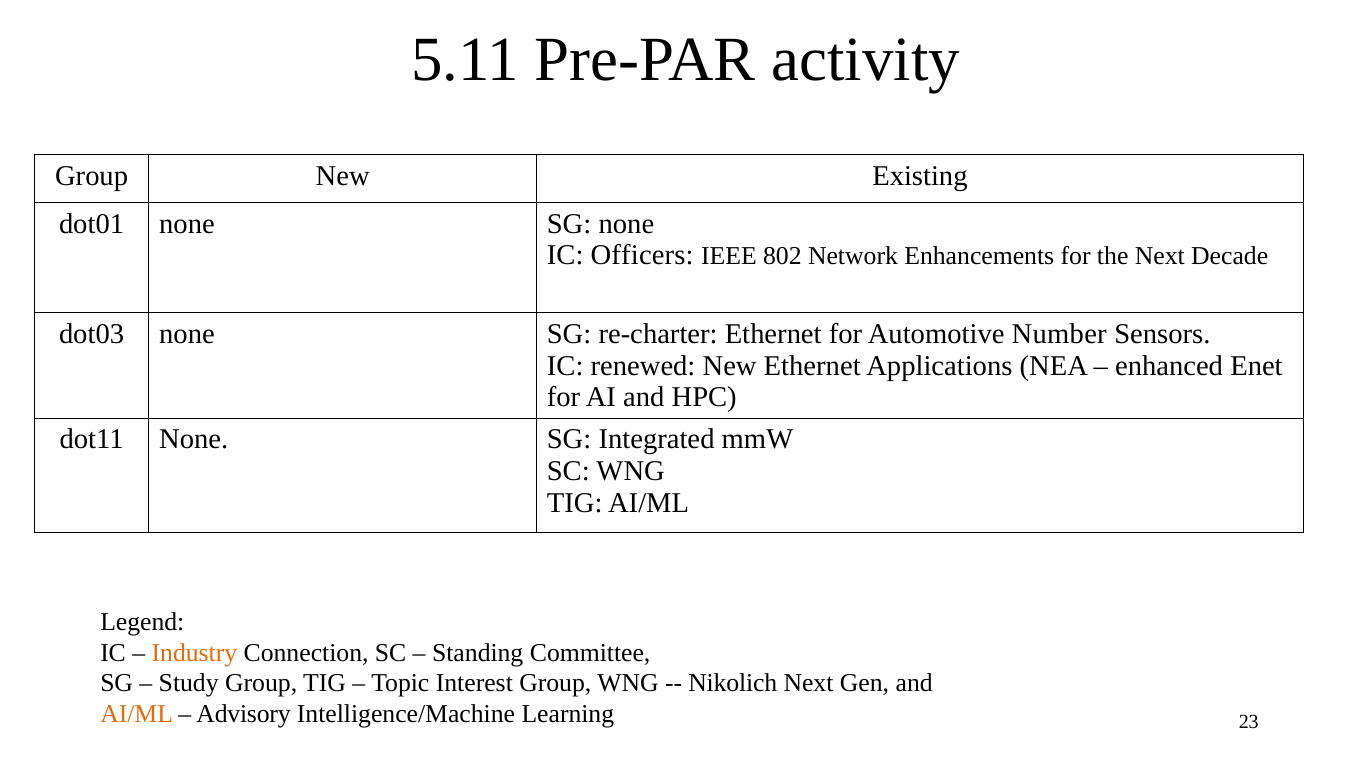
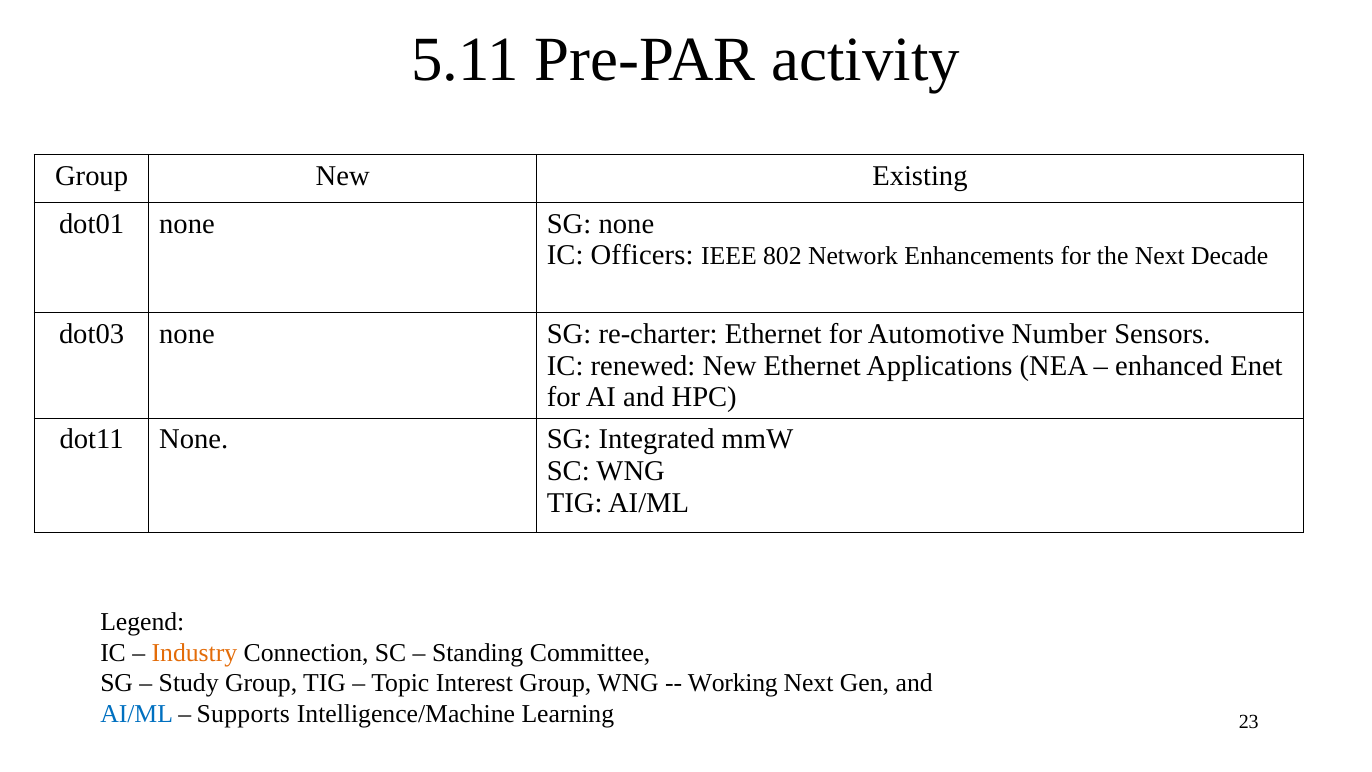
Nikolich: Nikolich -> Working
AI/ML at (137, 714) colour: orange -> blue
Advisory: Advisory -> Supports
